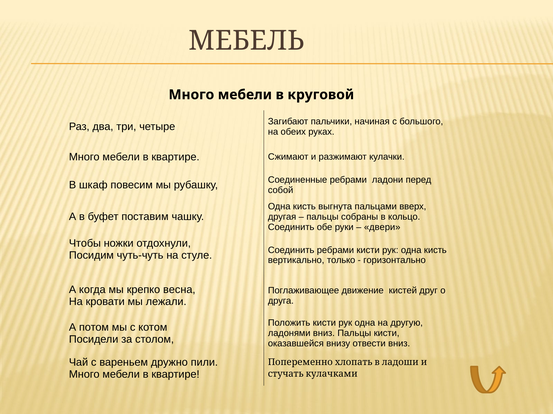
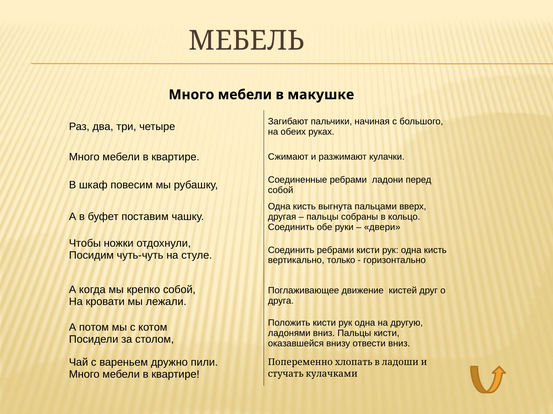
круговой: круговой -> макушке
крепко весна: весна -> собой
